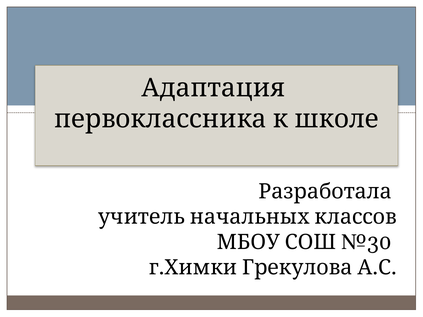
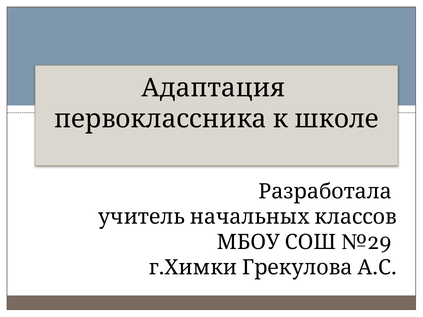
№30: №30 -> №29
